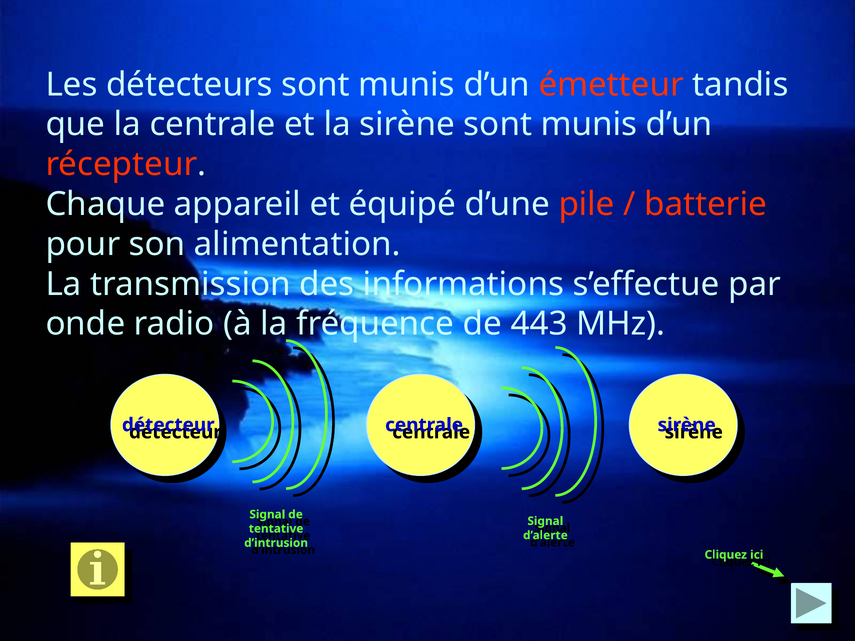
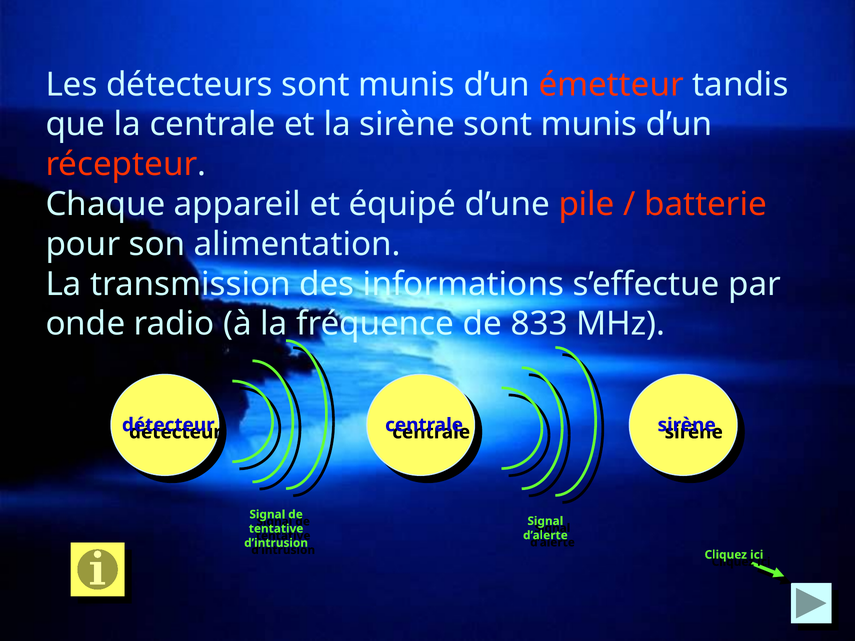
443: 443 -> 833
